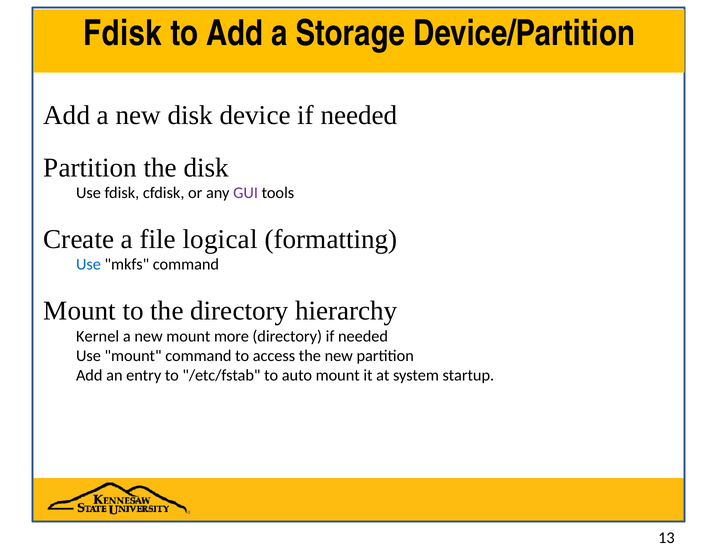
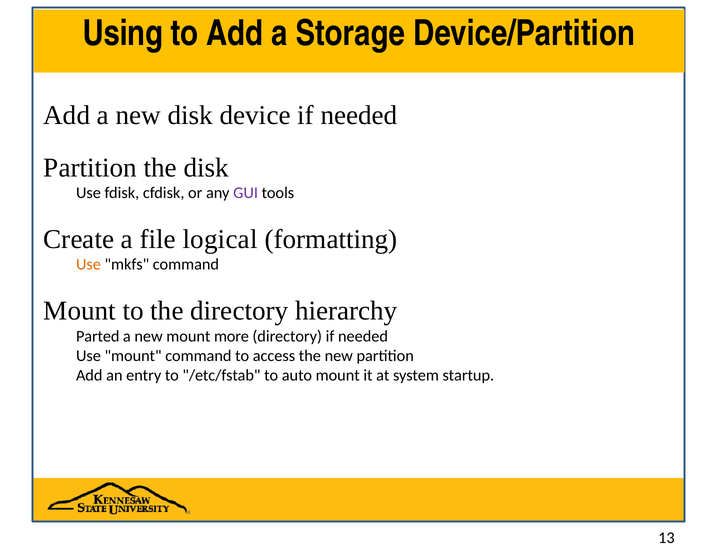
Fdisk at (123, 33): Fdisk -> Using
Use at (88, 265) colour: blue -> orange
Kernel: Kernel -> Parted
